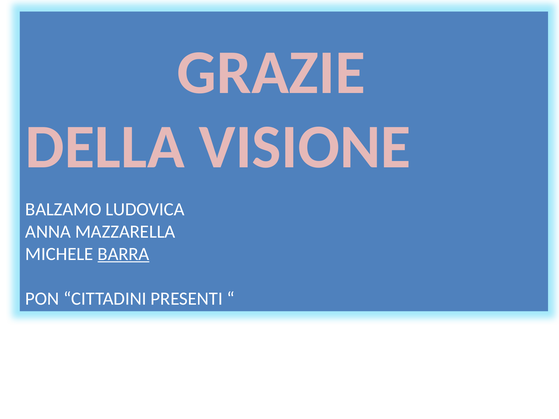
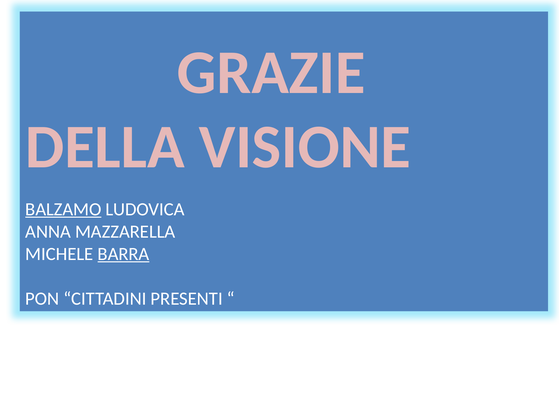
BALZAMO underline: none -> present
